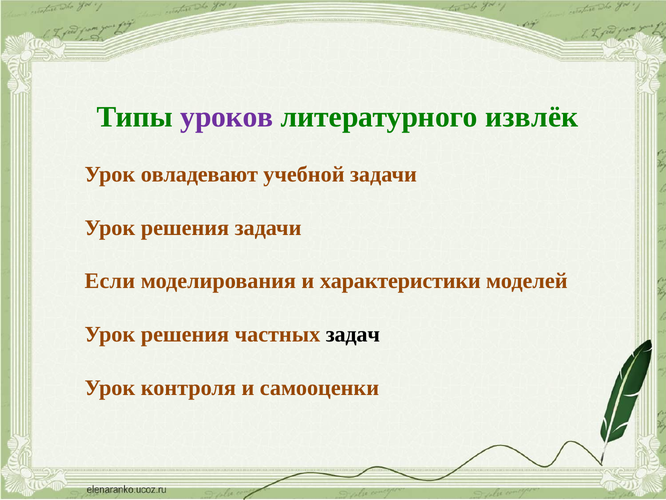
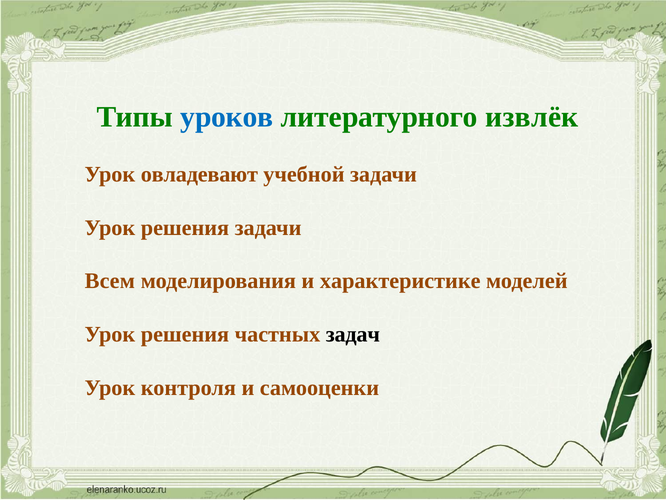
уроков colour: purple -> blue
Если: Если -> Всем
характеристики: характеристики -> характеристике
